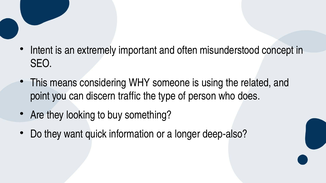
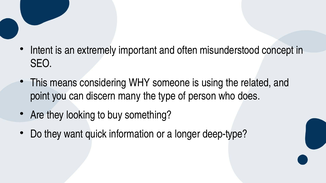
traffic: traffic -> many
deep-also: deep-also -> deep-type
